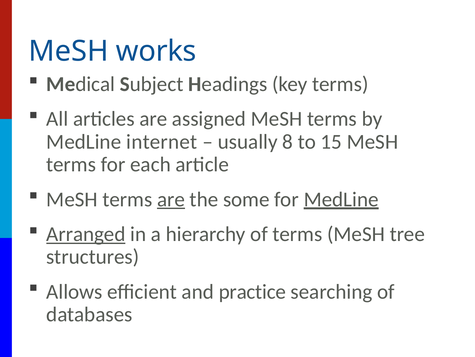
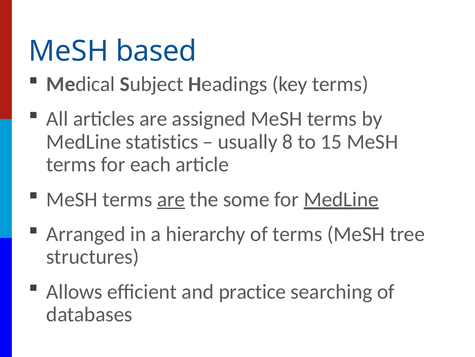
works: works -> based
internet: internet -> statistics
Arranged underline: present -> none
